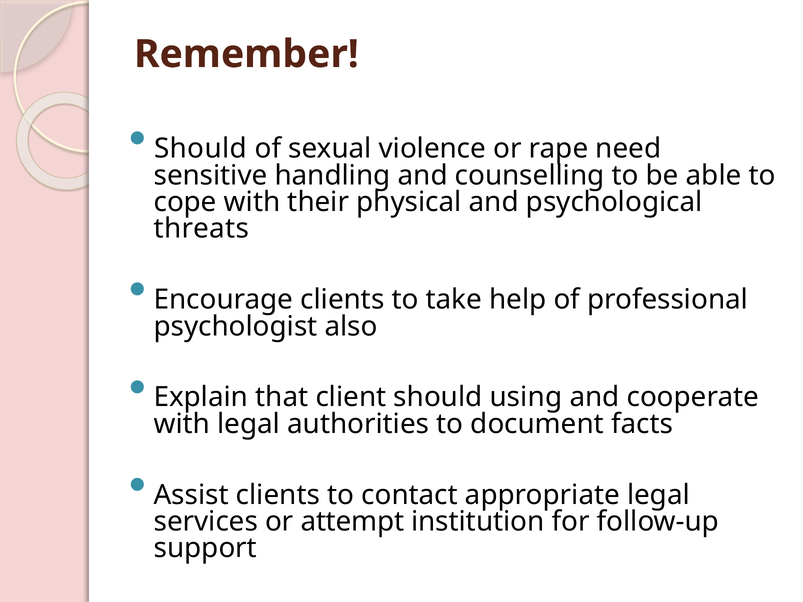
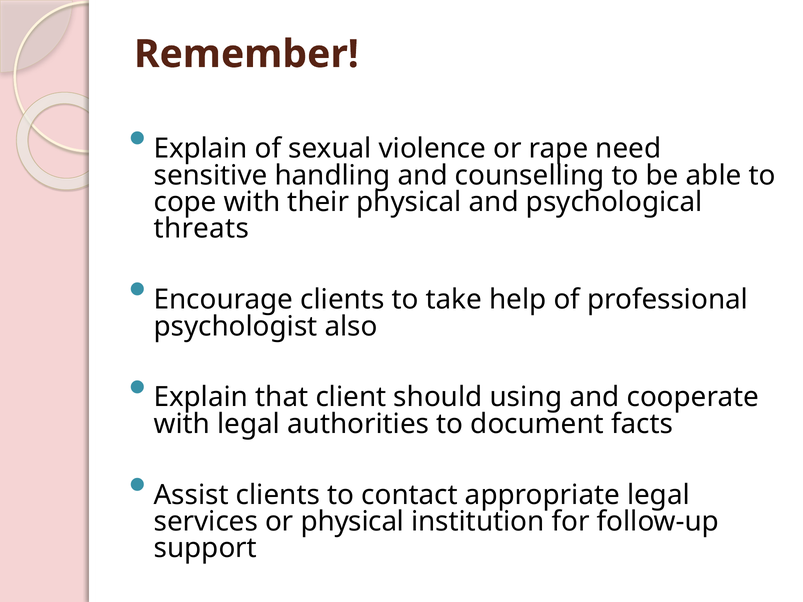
Should at (201, 149): Should -> Explain
or attempt: attempt -> physical
